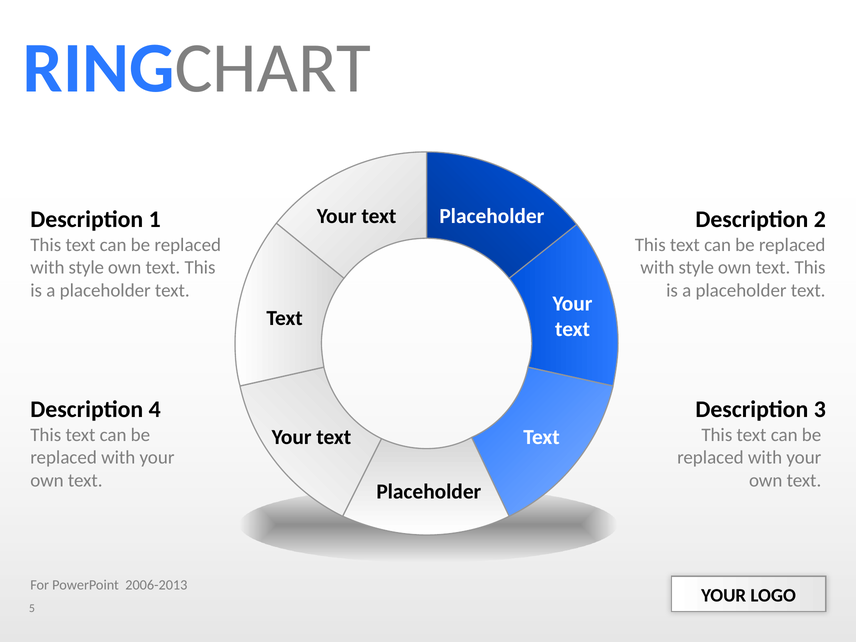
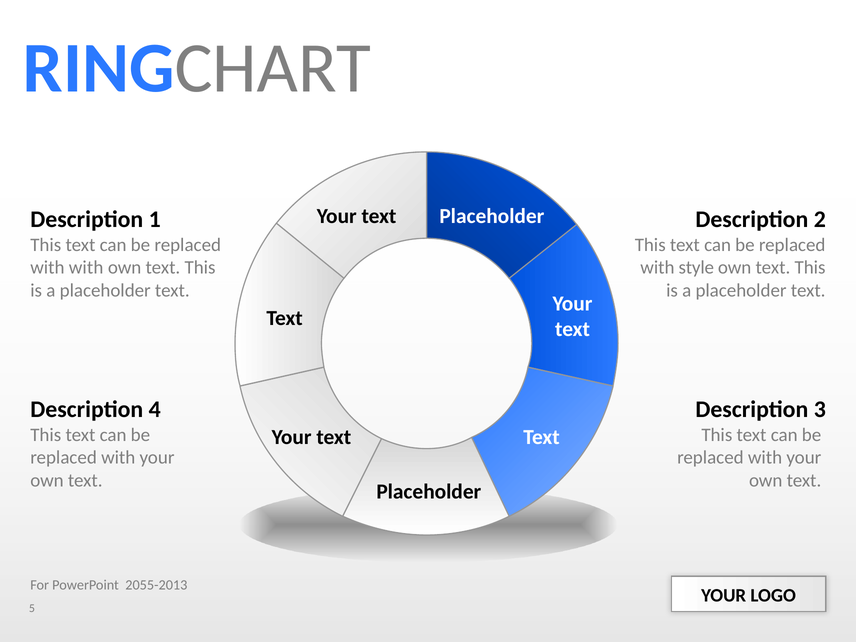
style at (86, 268): style -> with
2006-2013: 2006-2013 -> 2055-2013
